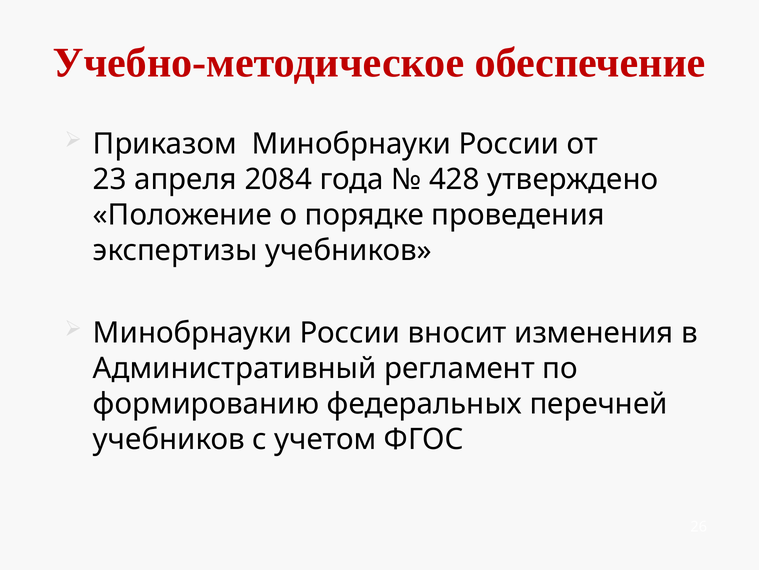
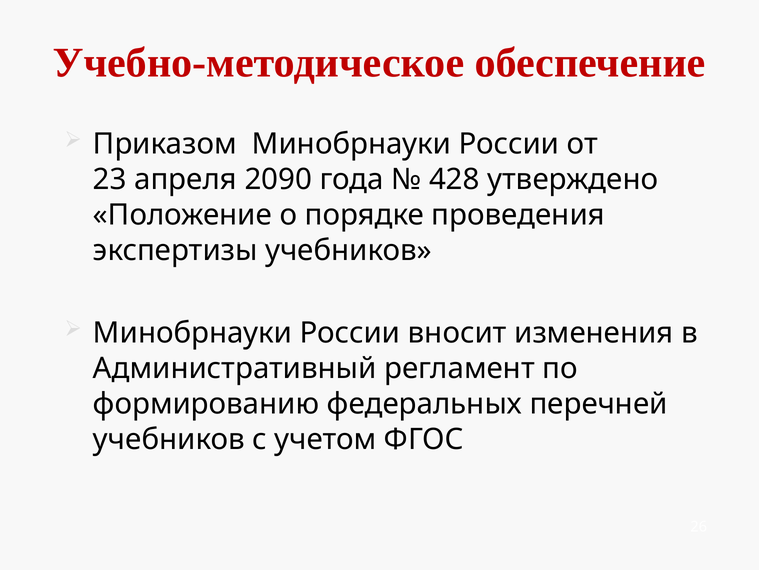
2084: 2084 -> 2090
